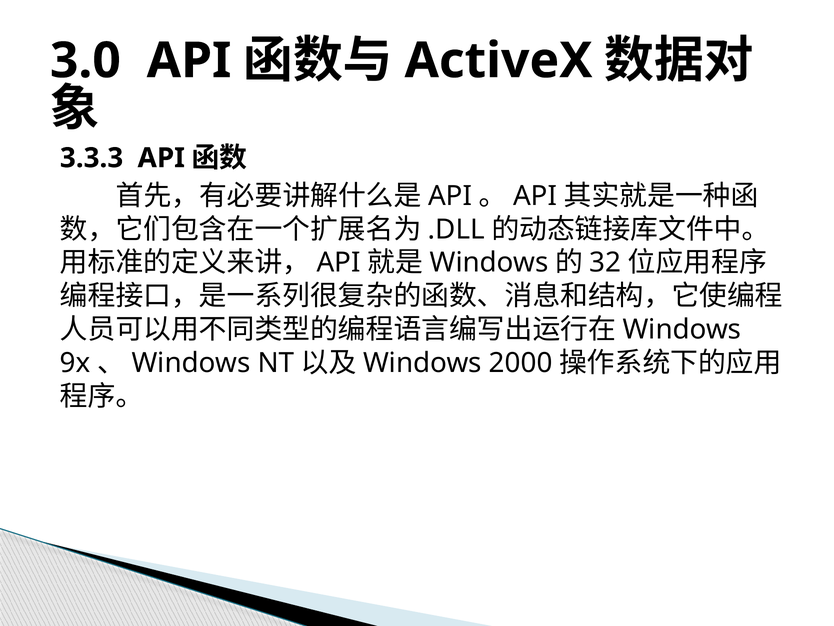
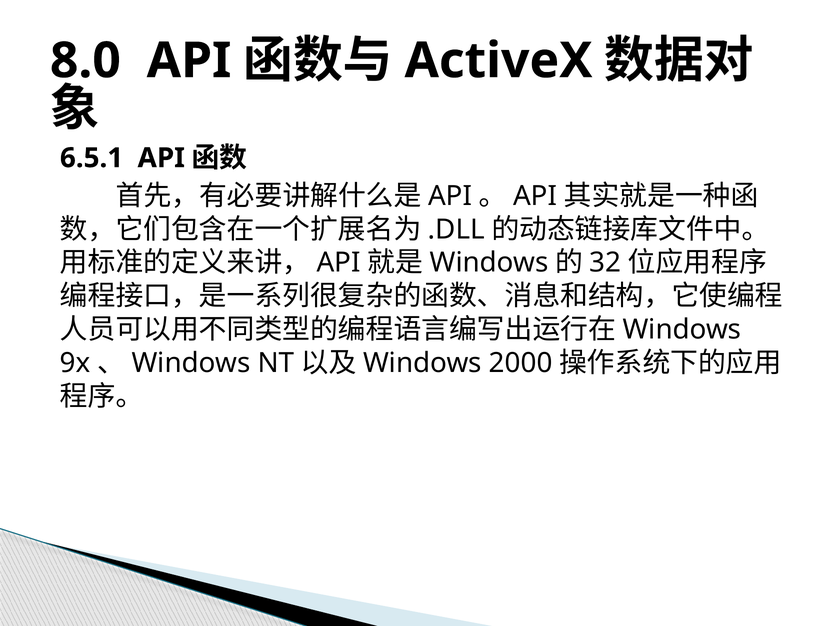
3.0: 3.0 -> 8.0
3.3.3: 3.3.3 -> 6.5.1
